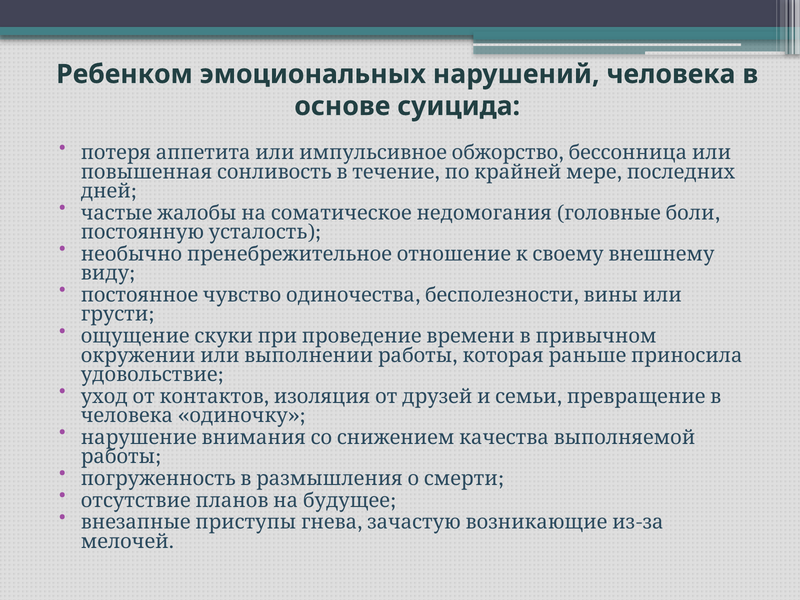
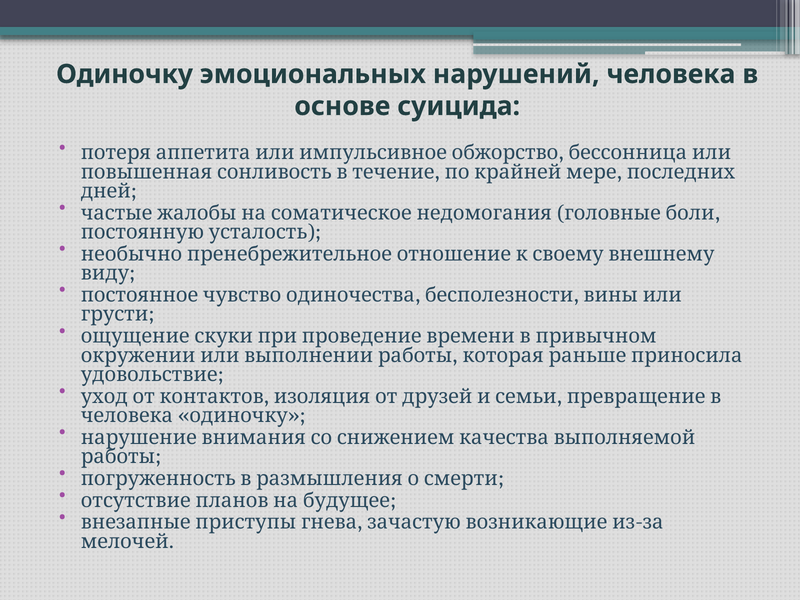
Ребенком at (124, 74): Ребенком -> Одиночку
